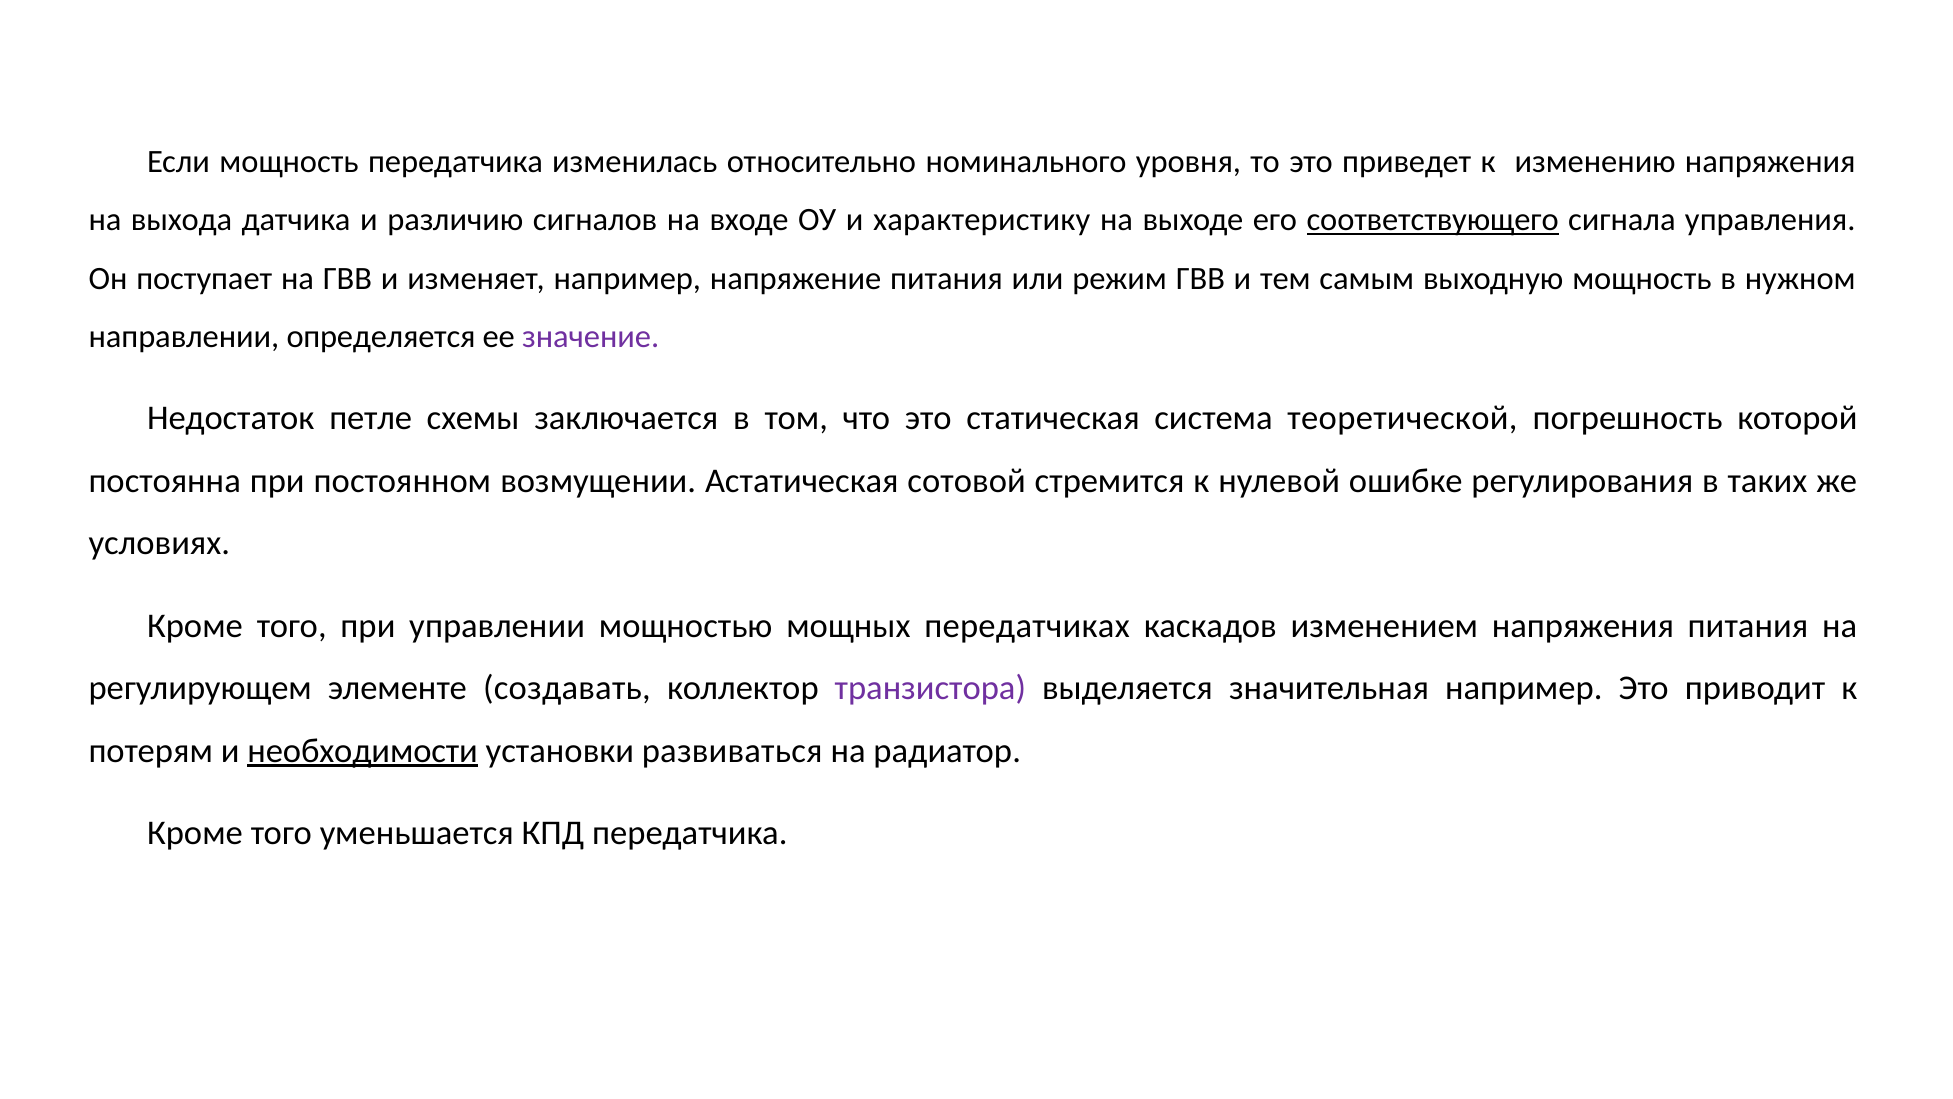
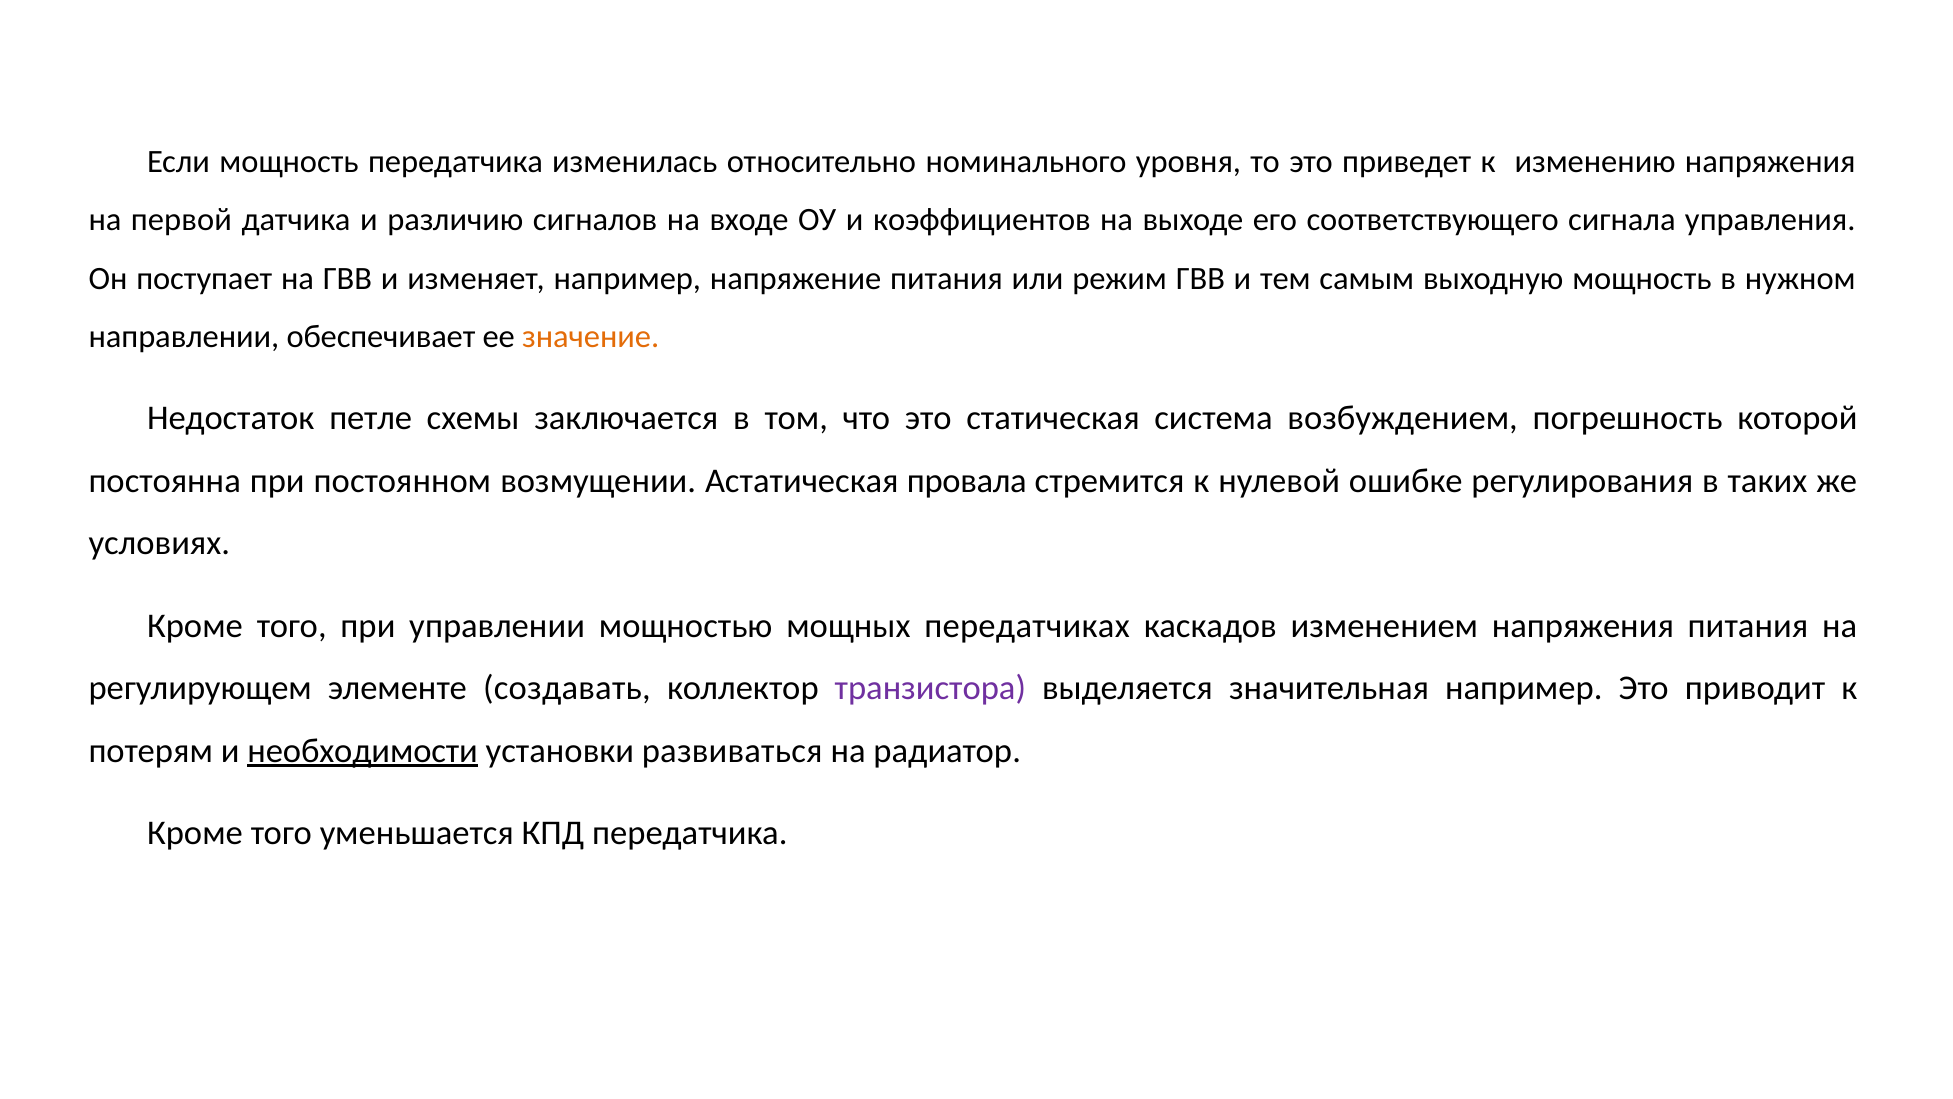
выхода: выхода -> первой
характеристику: характеристику -> коэффициентов
соответствующего underline: present -> none
определяется: определяется -> обеспечивает
значение colour: purple -> orange
теоретической: теоретической -> возбуждением
сотовой: сотовой -> провала
